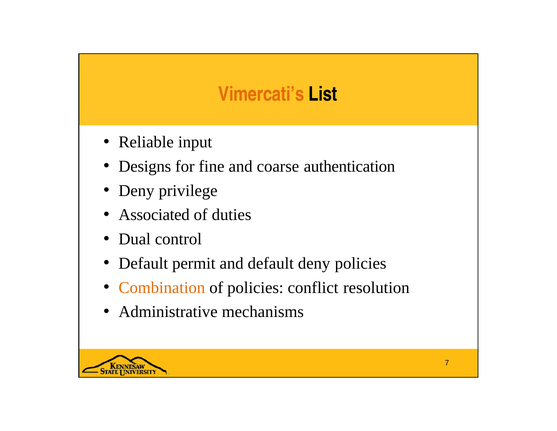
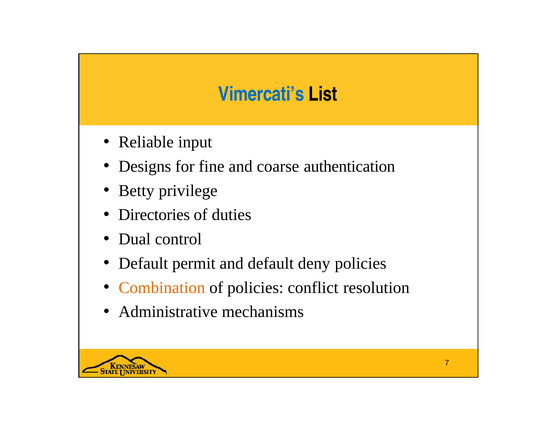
Vimercati’s colour: orange -> blue
Deny at (136, 190): Deny -> Betty
Associated: Associated -> Directories
